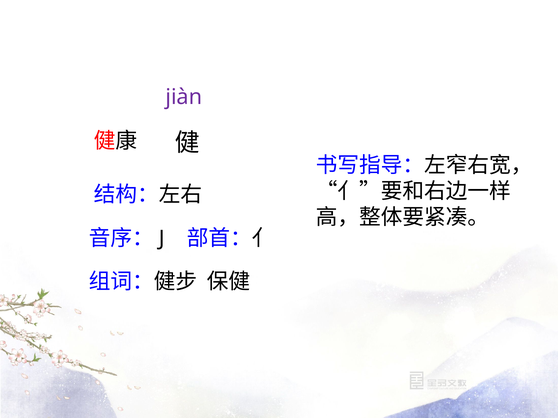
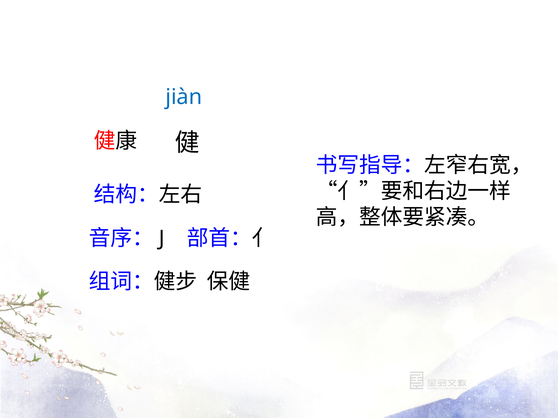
jiàn colour: purple -> blue
